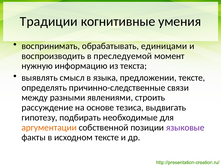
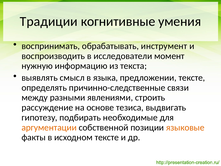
единицами: единицами -> инструмент
преследуемой: преследуемой -> исследователи
языковые colour: purple -> orange
